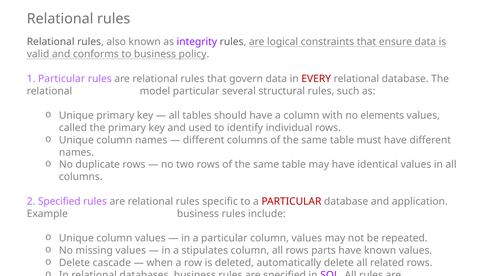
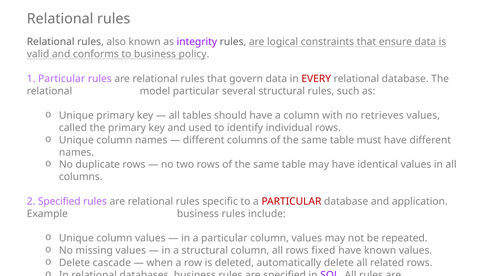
elements: elements -> retrieves
a stipulates: stipulates -> structural
parts: parts -> fixed
